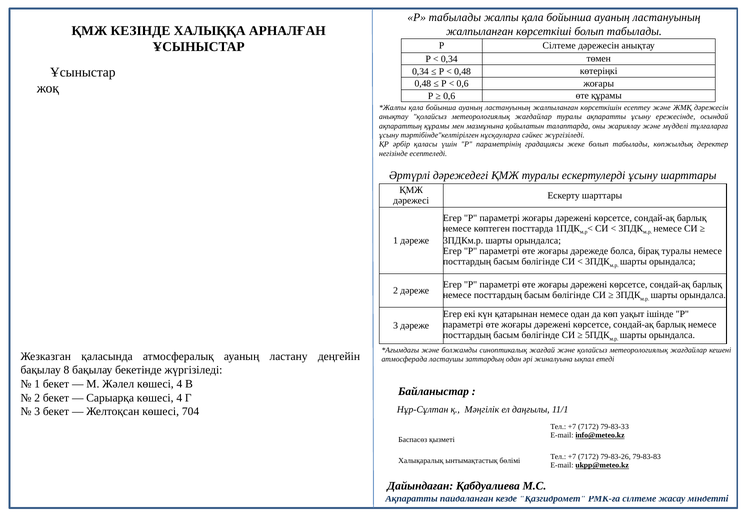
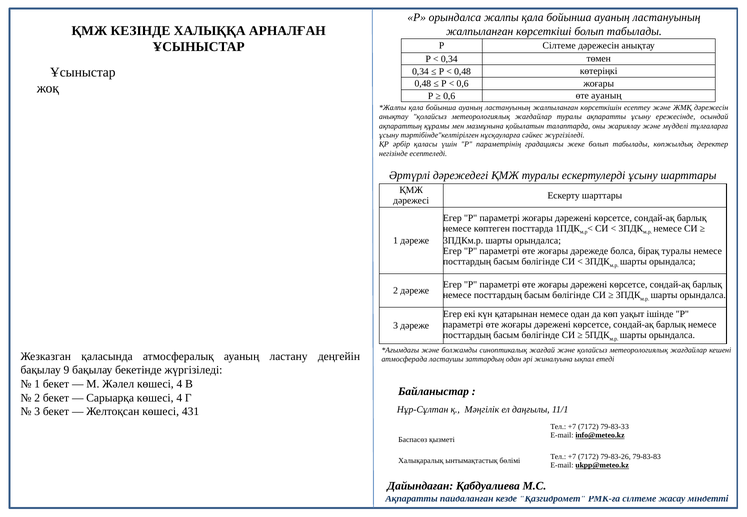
Р табылады: табылады -> орындалса
өте құрамы: құрамы -> ауаның
8: 8 -> 9
704: 704 -> 431
